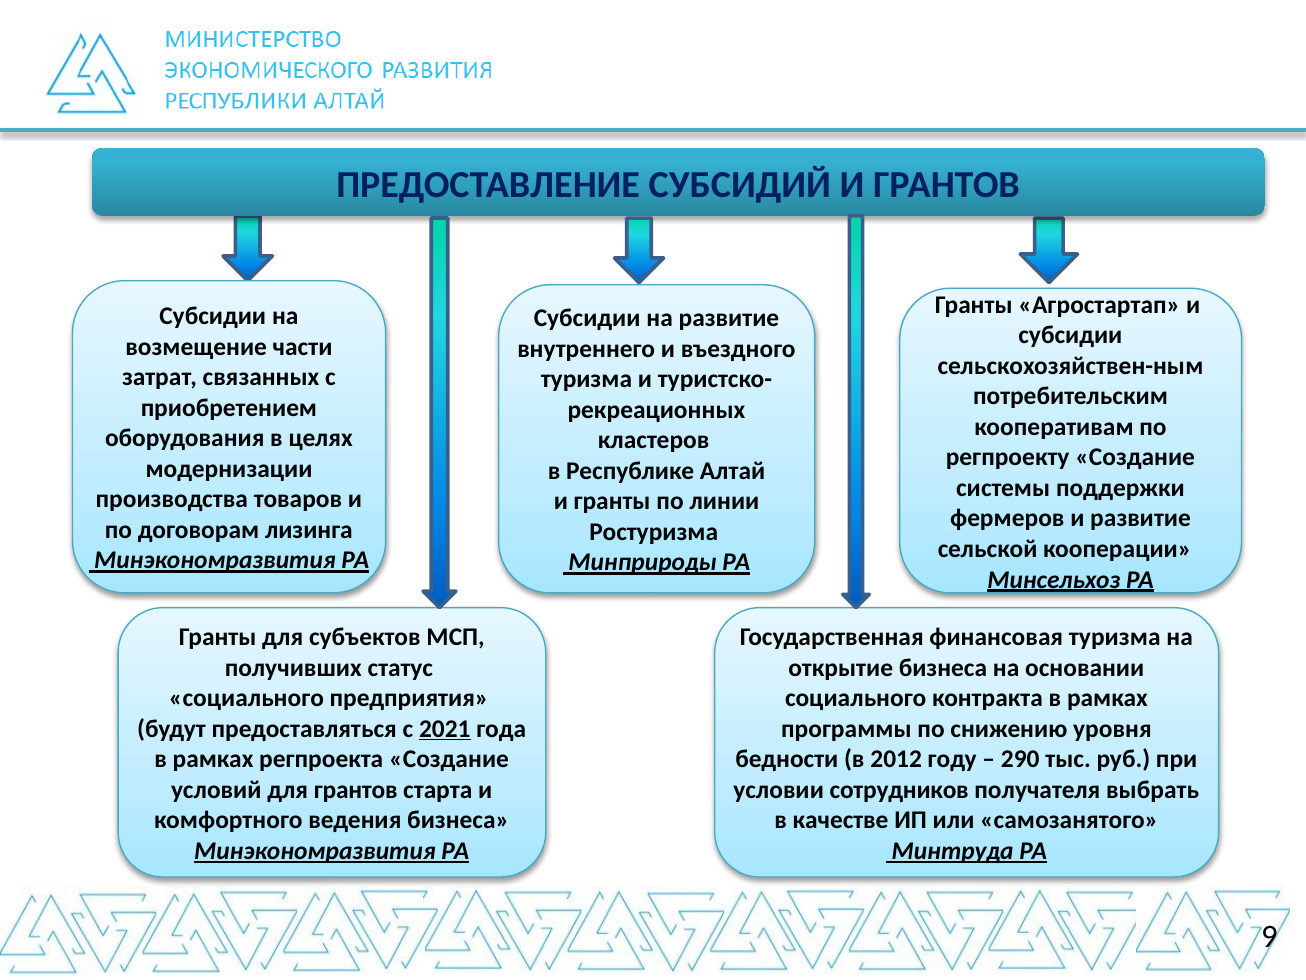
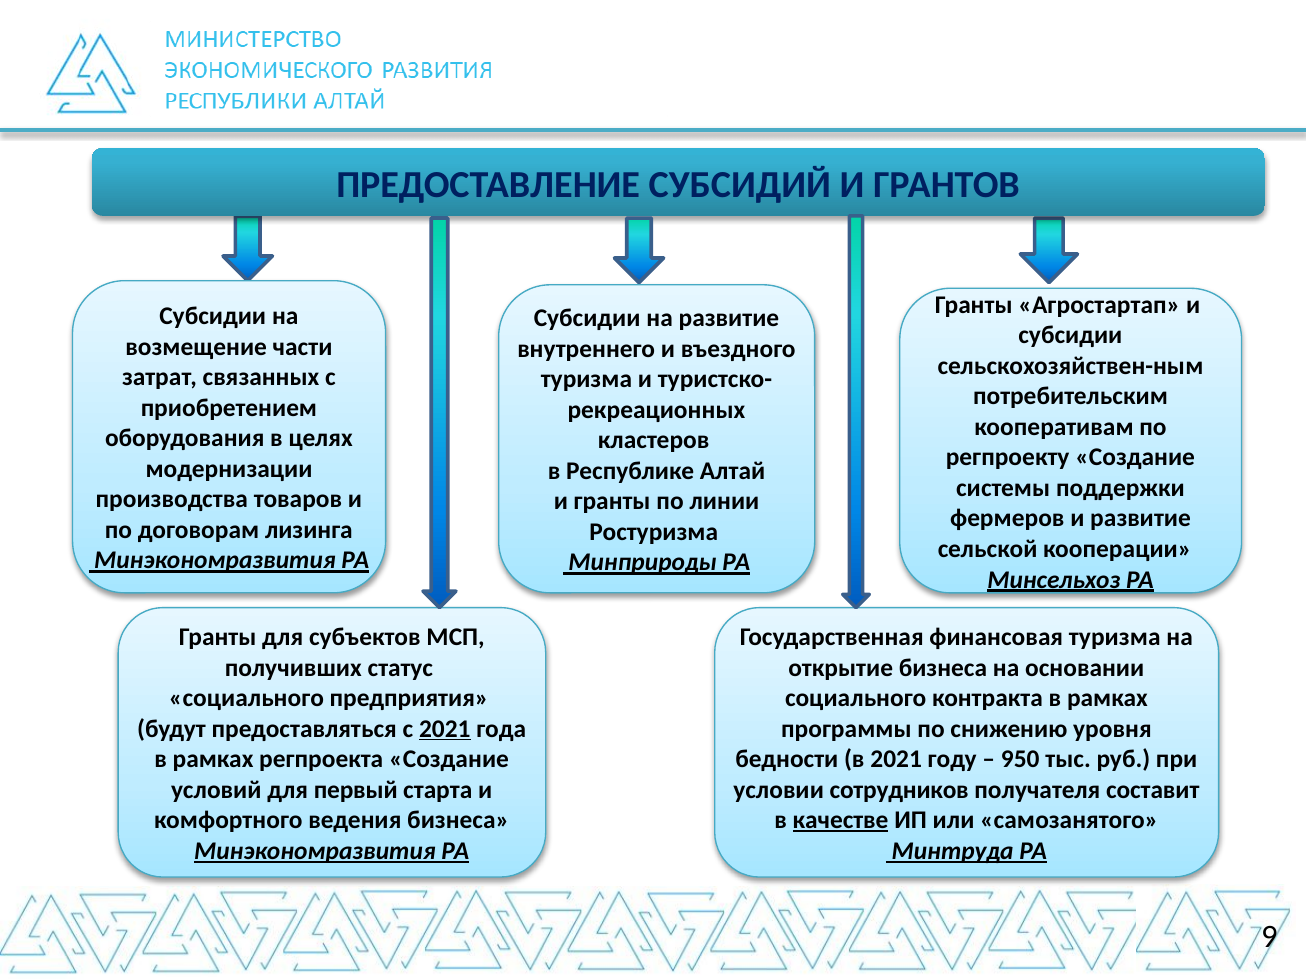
в 2012: 2012 -> 2021
290: 290 -> 950
для грантов: грантов -> первый
выбрать: выбрать -> составит
качестве underline: none -> present
